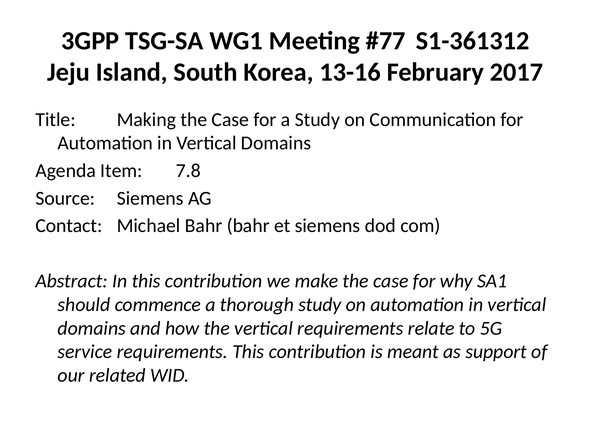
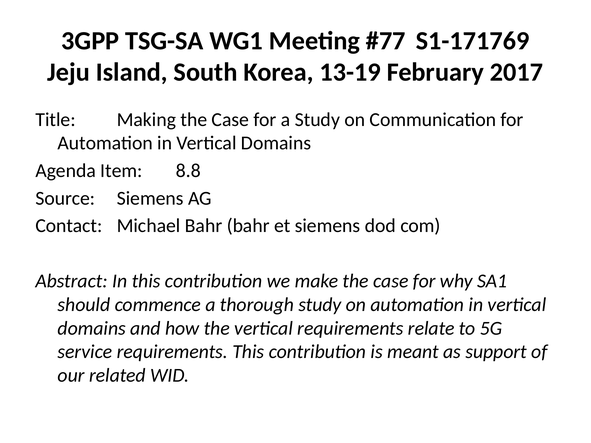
S1-361312: S1-361312 -> S1-171769
13-16: 13-16 -> 13-19
7.8: 7.8 -> 8.8
